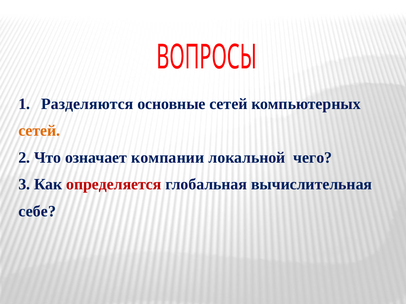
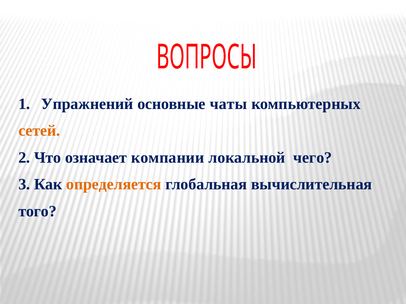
Разделяются: Разделяются -> Упражнений
основные сетей: сетей -> чаты
определяется colour: red -> orange
себе: себе -> того
